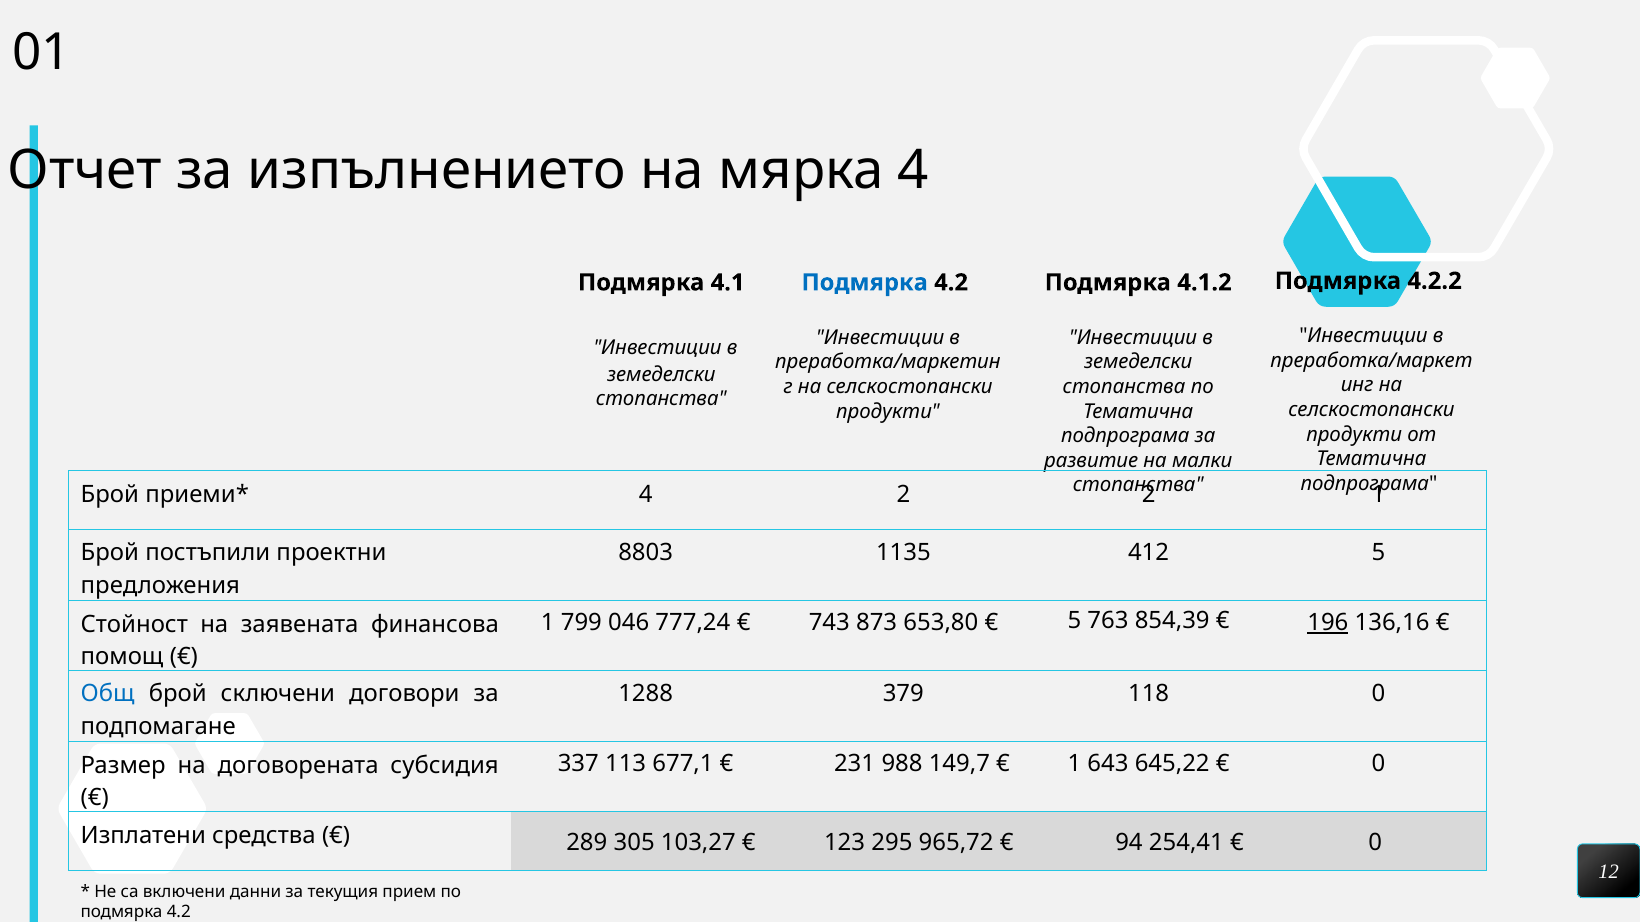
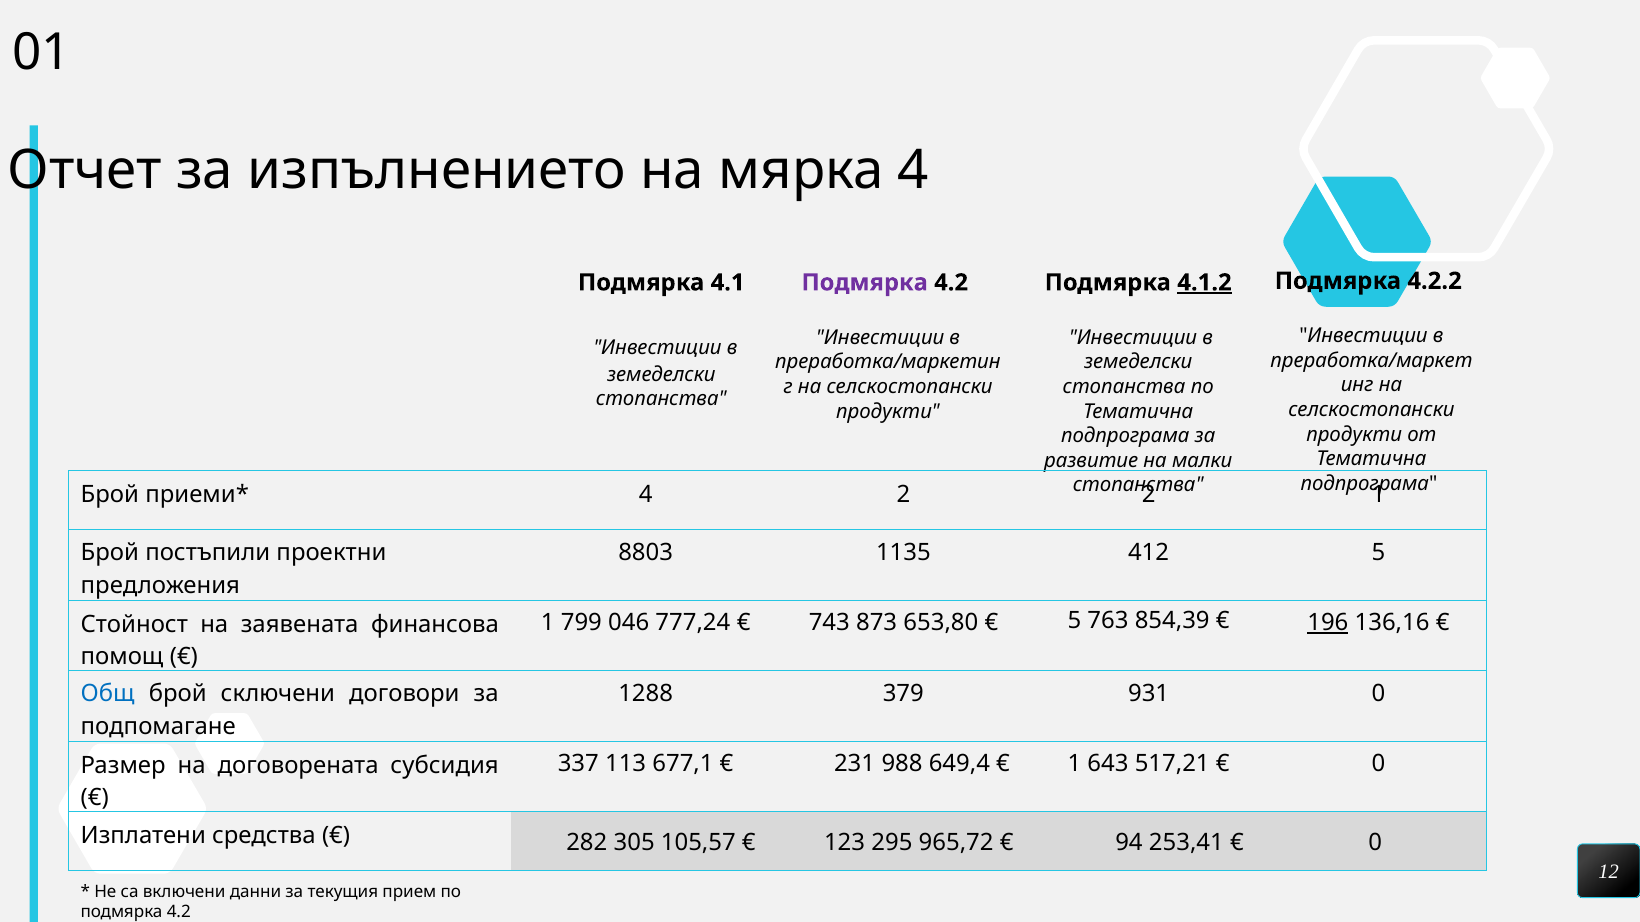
Подмярка at (865, 283) colour: blue -> purple
4.1.2 underline: none -> present
118: 118 -> 931
149,7: 149,7 -> 649,4
645,22: 645,22 -> 517,21
289: 289 -> 282
103,27: 103,27 -> 105,57
254,41: 254,41 -> 253,41
